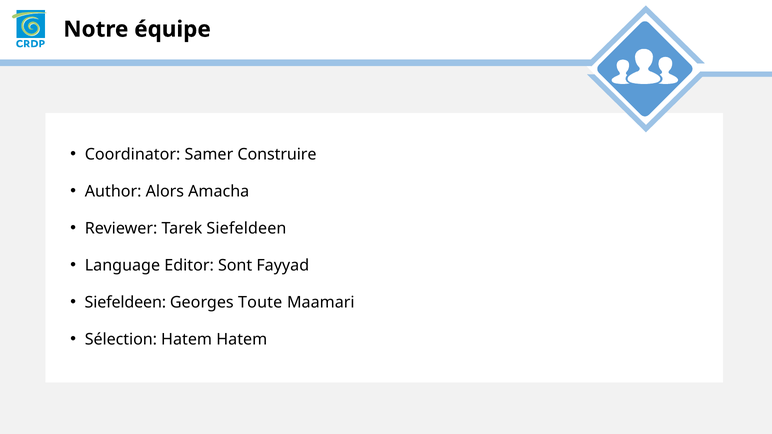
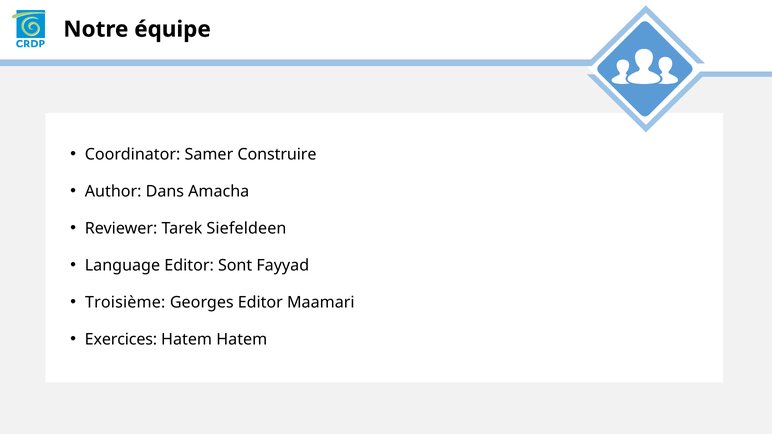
Alors: Alors -> Dans
Siefeldeen at (125, 303): Siefeldeen -> Troisième
Georges Toute: Toute -> Editor
Sélection: Sélection -> Exercices
